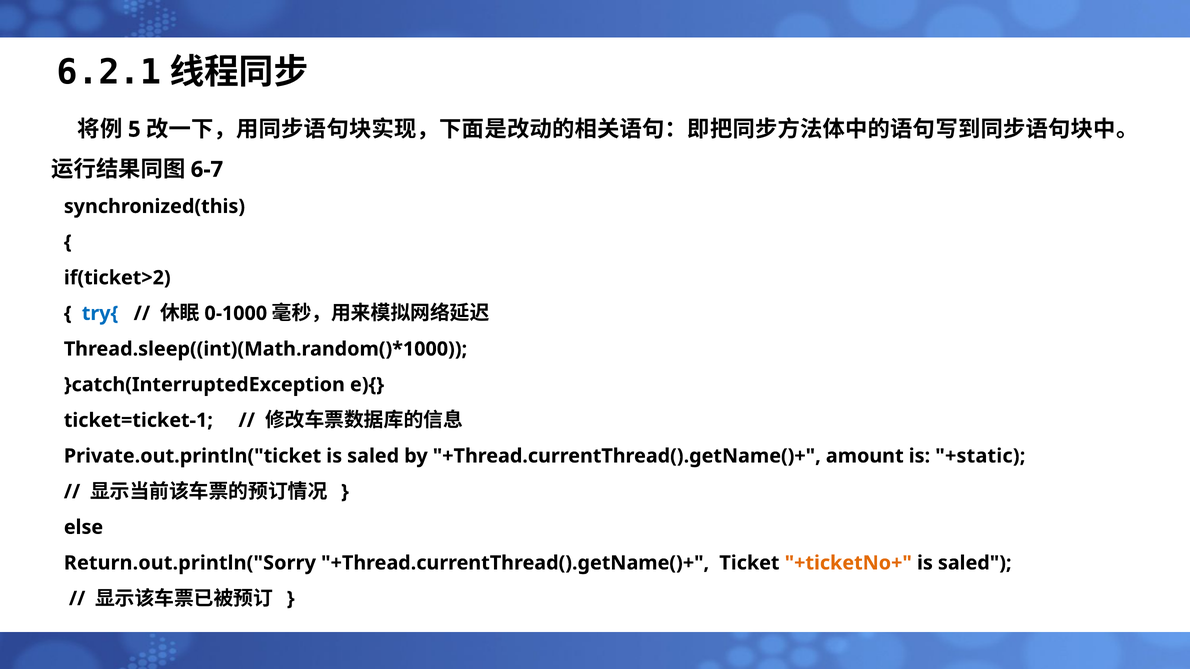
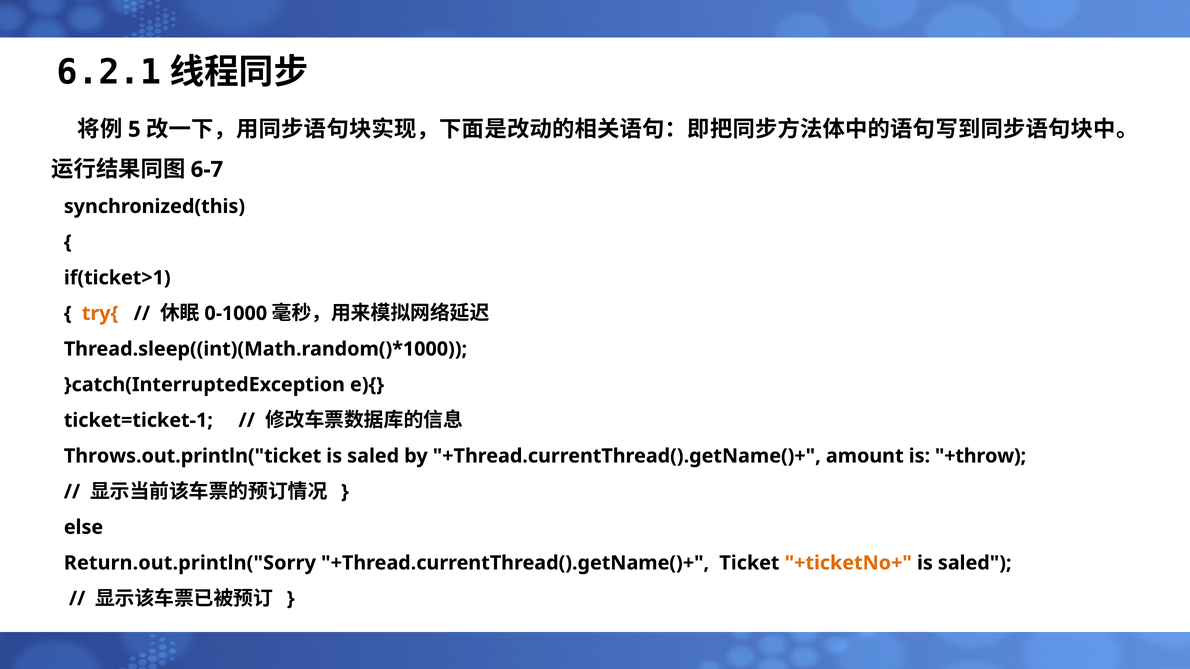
if(ticket>2: if(ticket>2 -> if(ticket>1
try{ colour: blue -> orange
Private.out.println("ticket: Private.out.println("ticket -> Throws.out.println("ticket
+static: +static -> +throw
